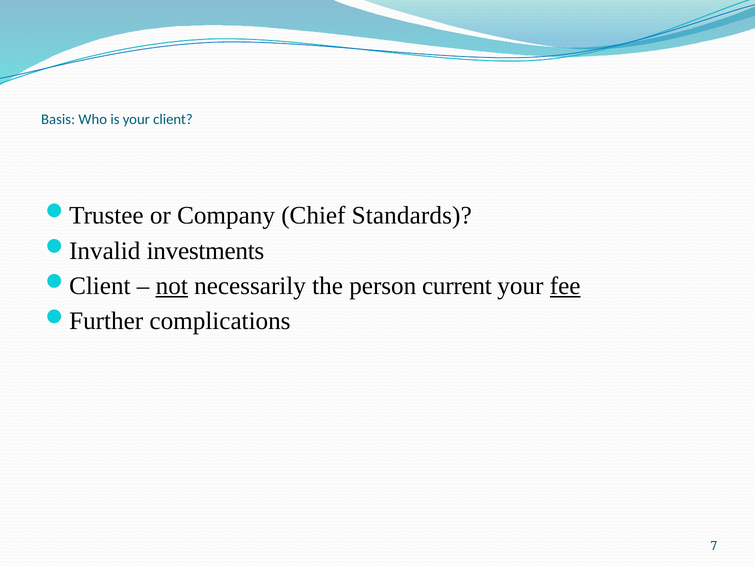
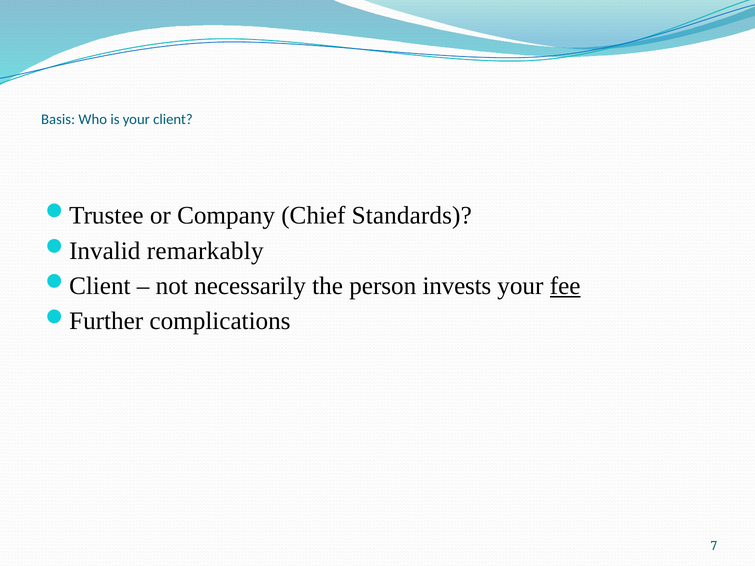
investments: investments -> remarkably
not underline: present -> none
current: current -> invests
